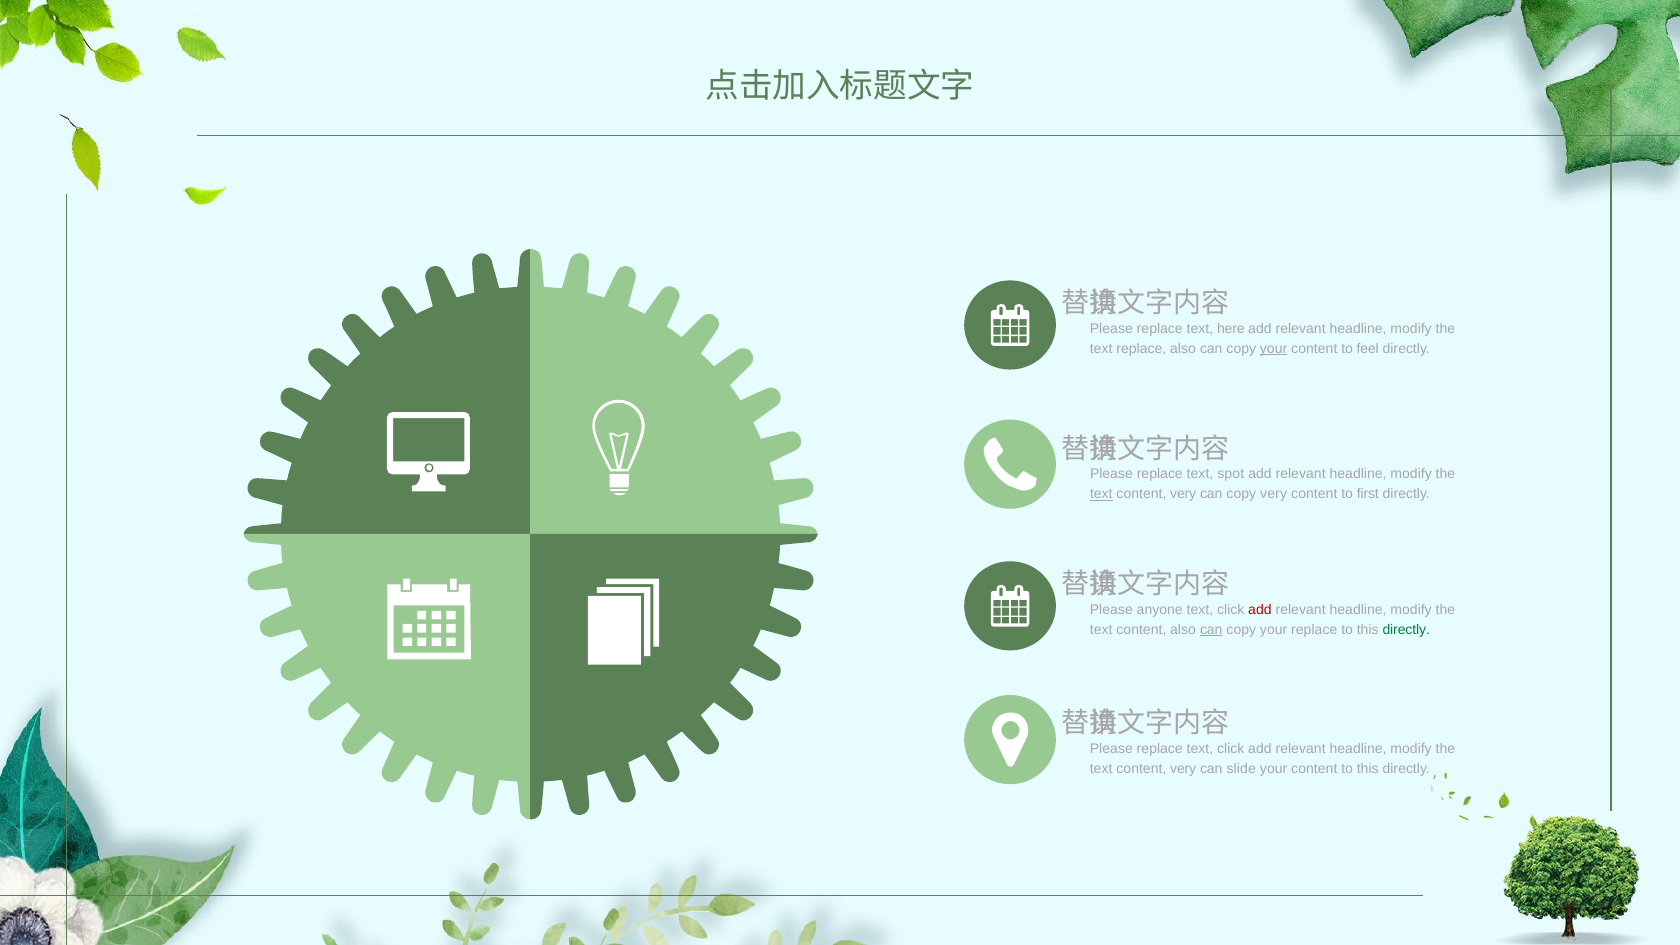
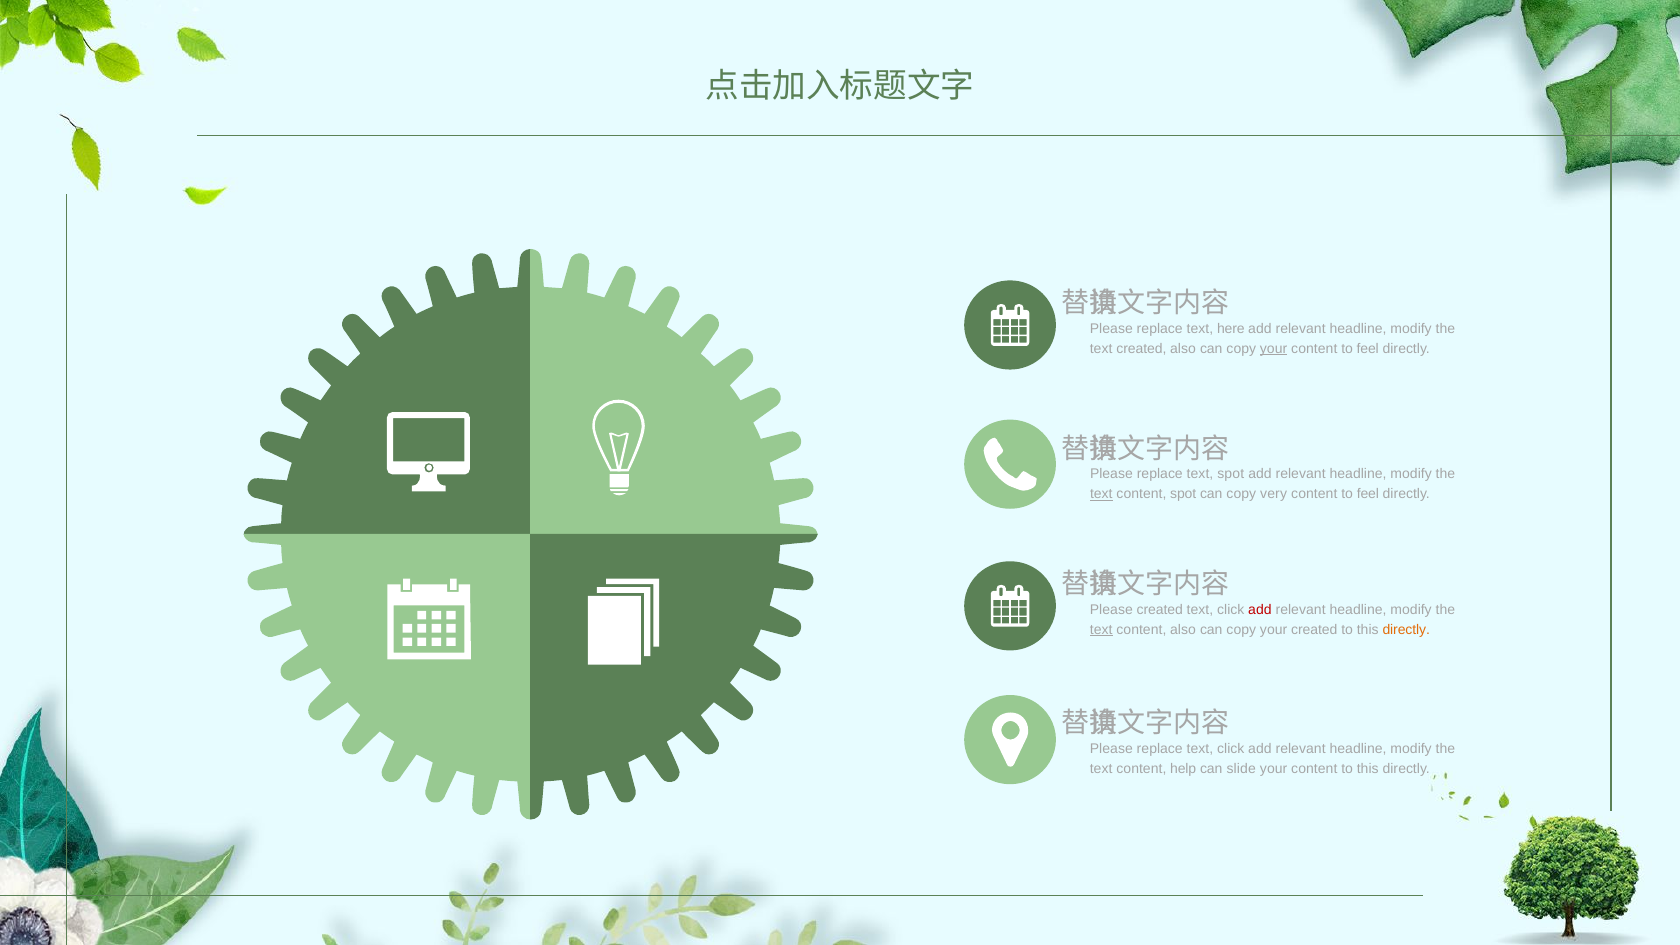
text replace: replace -> created
very at (1183, 494): very -> spot
first at (1368, 494): first -> feel
Please anyone: anyone -> created
text at (1101, 630) underline: none -> present
can at (1211, 630) underline: present -> none
your replace: replace -> created
directly at (1406, 630) colour: green -> orange
very at (1183, 769): very -> help
